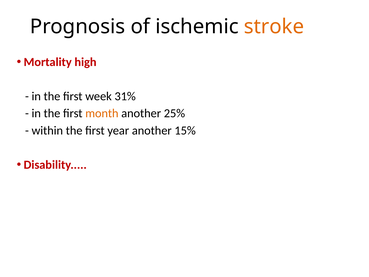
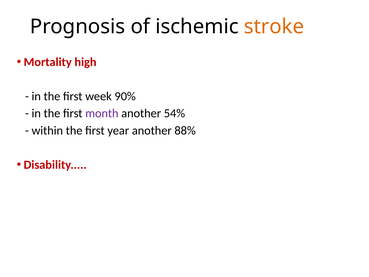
31%: 31% -> 90%
month colour: orange -> purple
25%: 25% -> 54%
15%: 15% -> 88%
